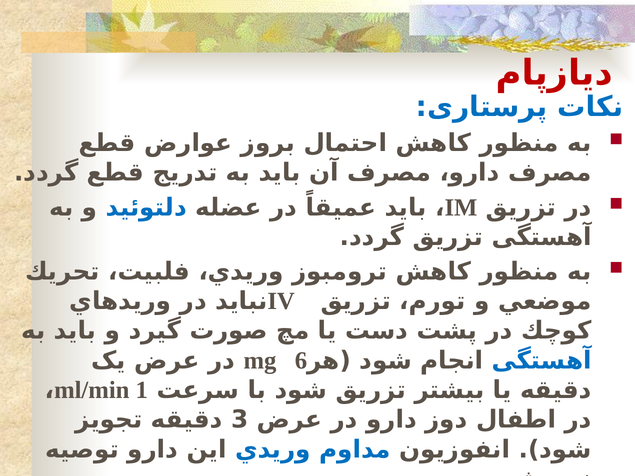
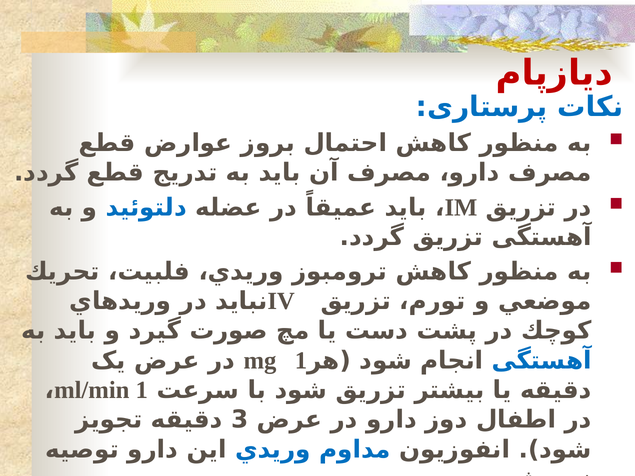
6 at (301, 361): 6 -> 1
